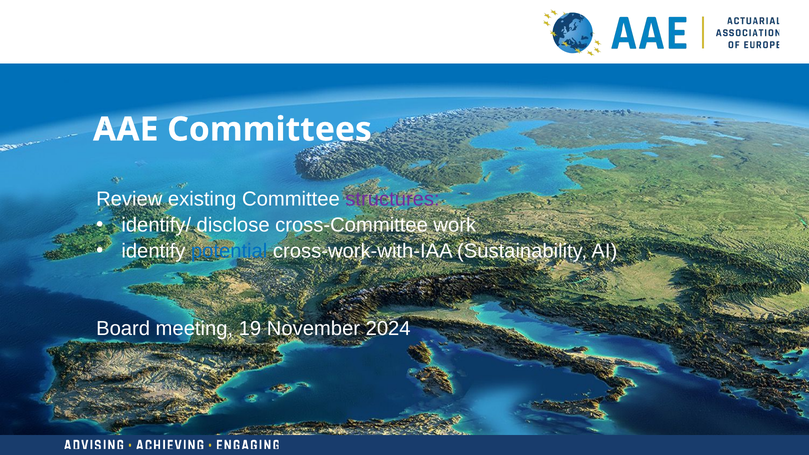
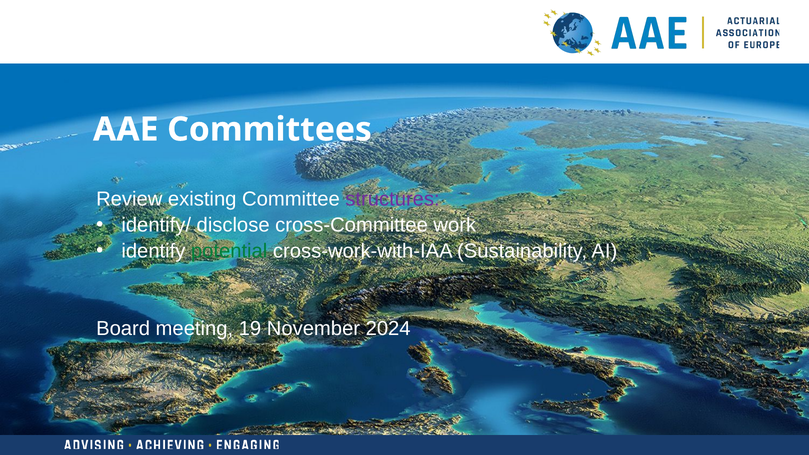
potential colour: blue -> green
